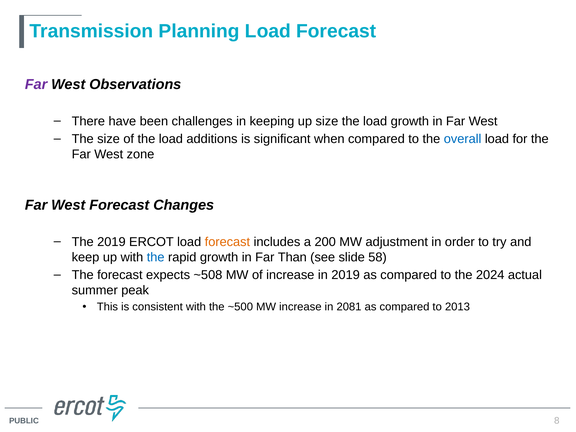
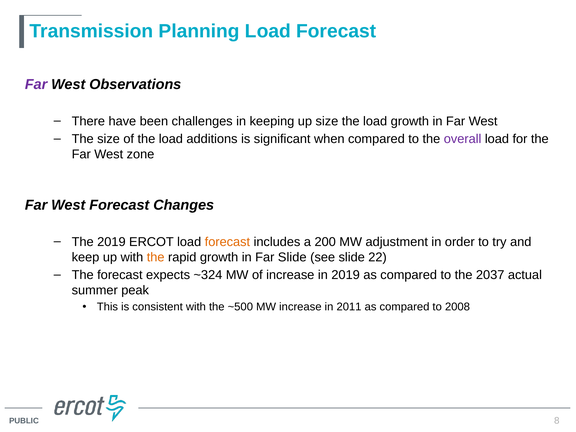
overall colour: blue -> purple
the at (156, 257) colour: blue -> orange
Far Than: Than -> Slide
58: 58 -> 22
~508: ~508 -> ~324
2024: 2024 -> 2037
2081: 2081 -> 2011
2013: 2013 -> 2008
